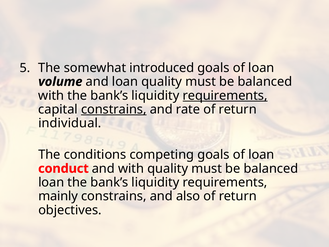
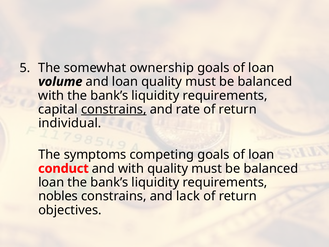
introduced: introduced -> ownership
requirements at (225, 95) underline: present -> none
conditions: conditions -> symptoms
mainly: mainly -> nobles
also: also -> lack
